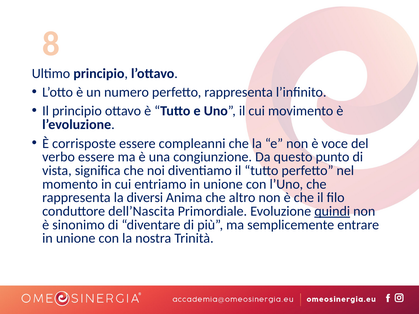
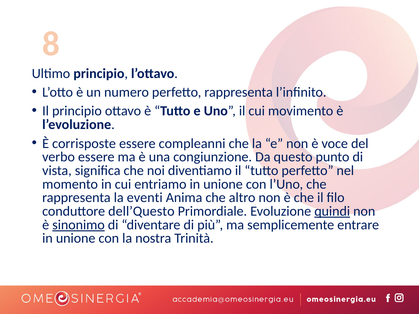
diversi: diversi -> eventi
dell’Nascita: dell’Nascita -> dell’Questo
sinonimo underline: none -> present
